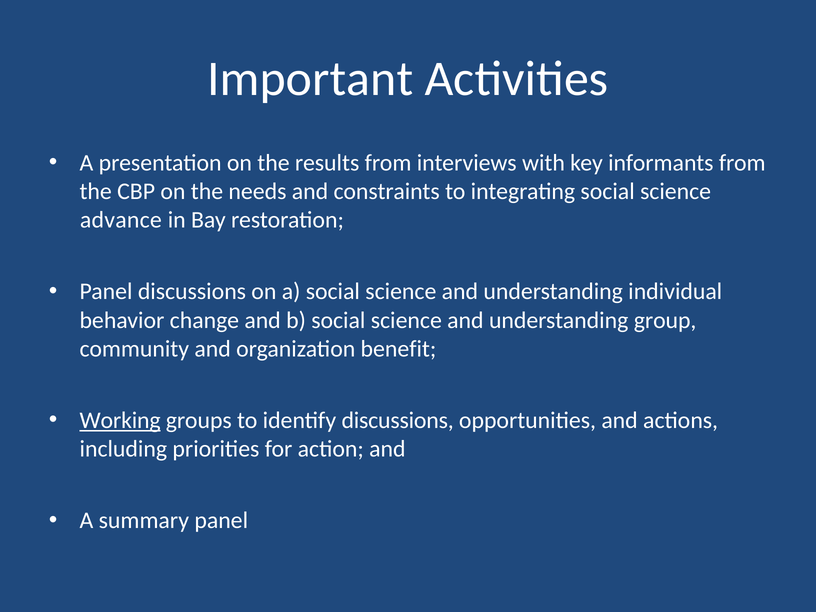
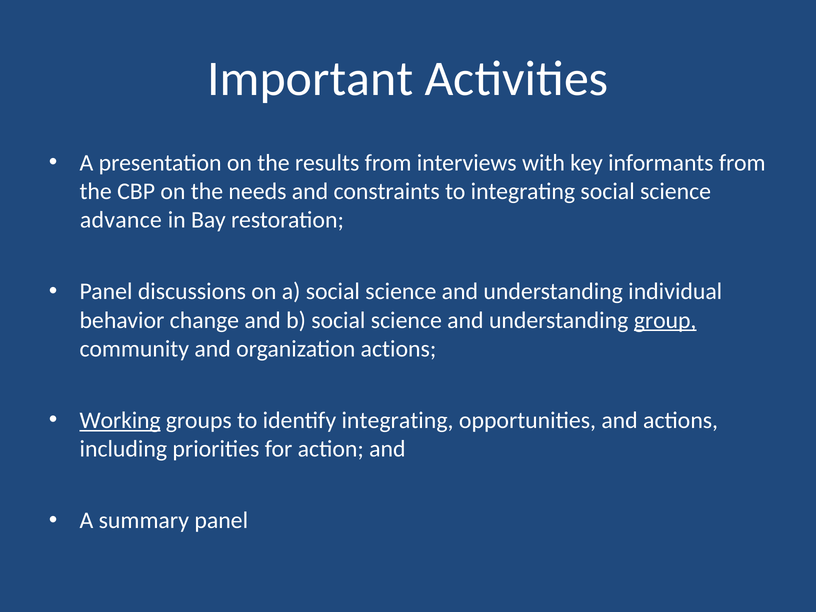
group underline: none -> present
organization benefit: benefit -> actions
identify discussions: discussions -> integrating
